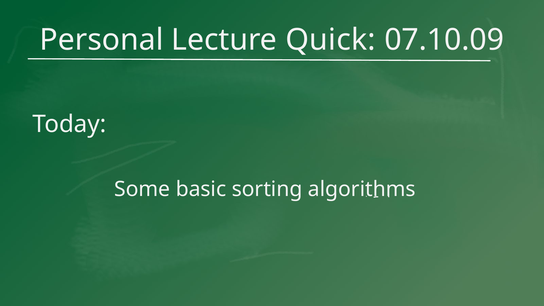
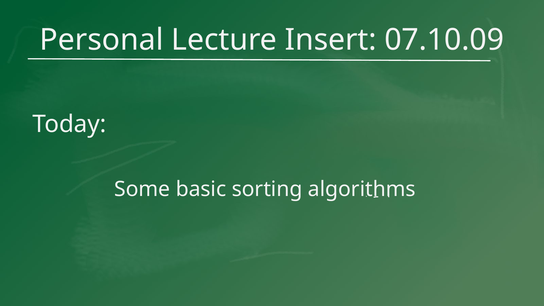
Quick: Quick -> Insert
